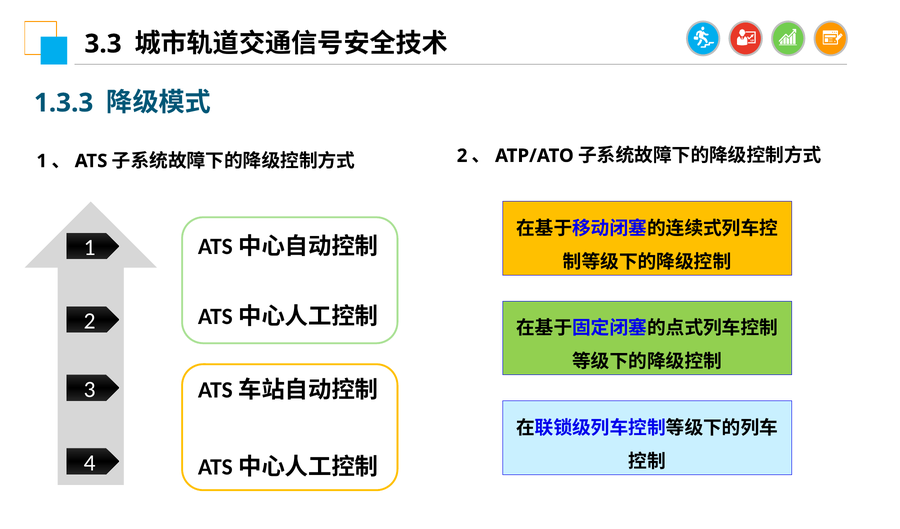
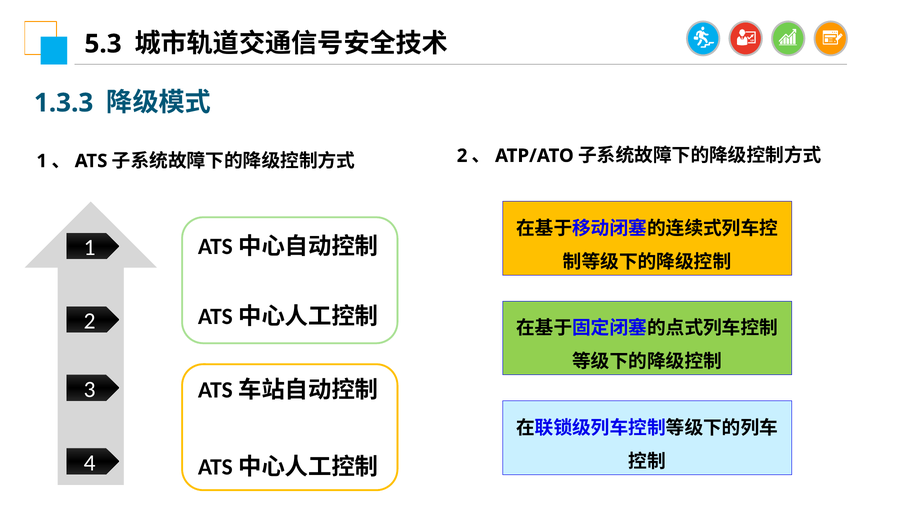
3.3: 3.3 -> 5.3
